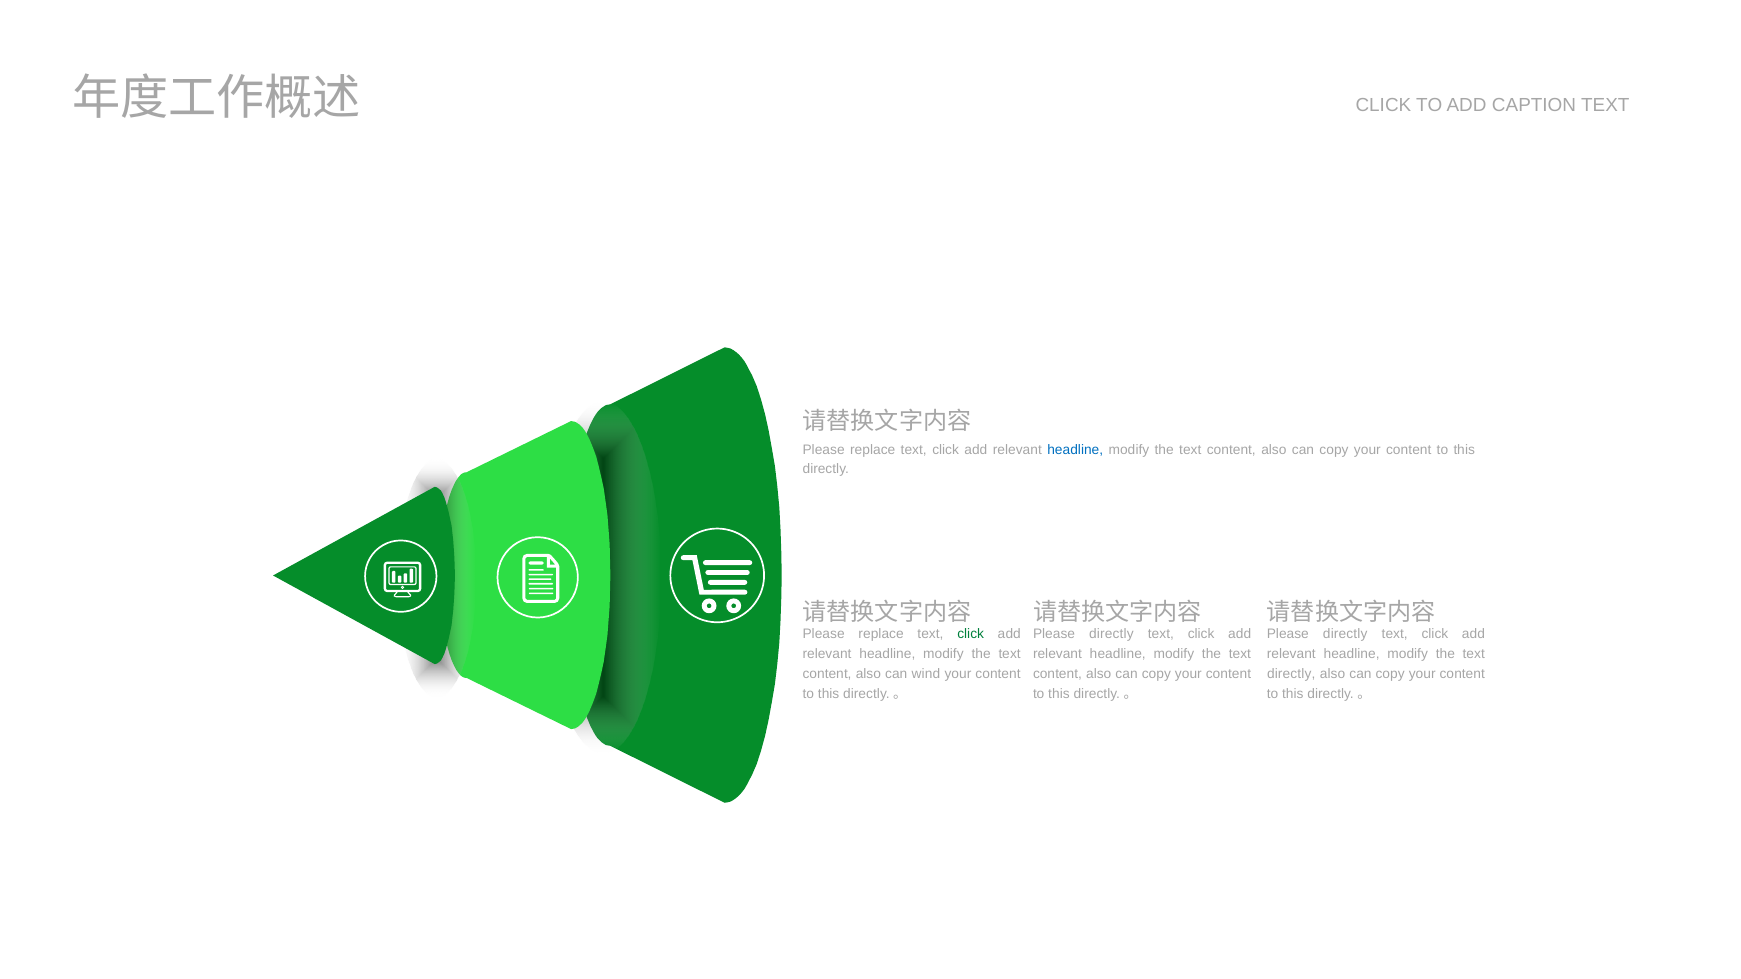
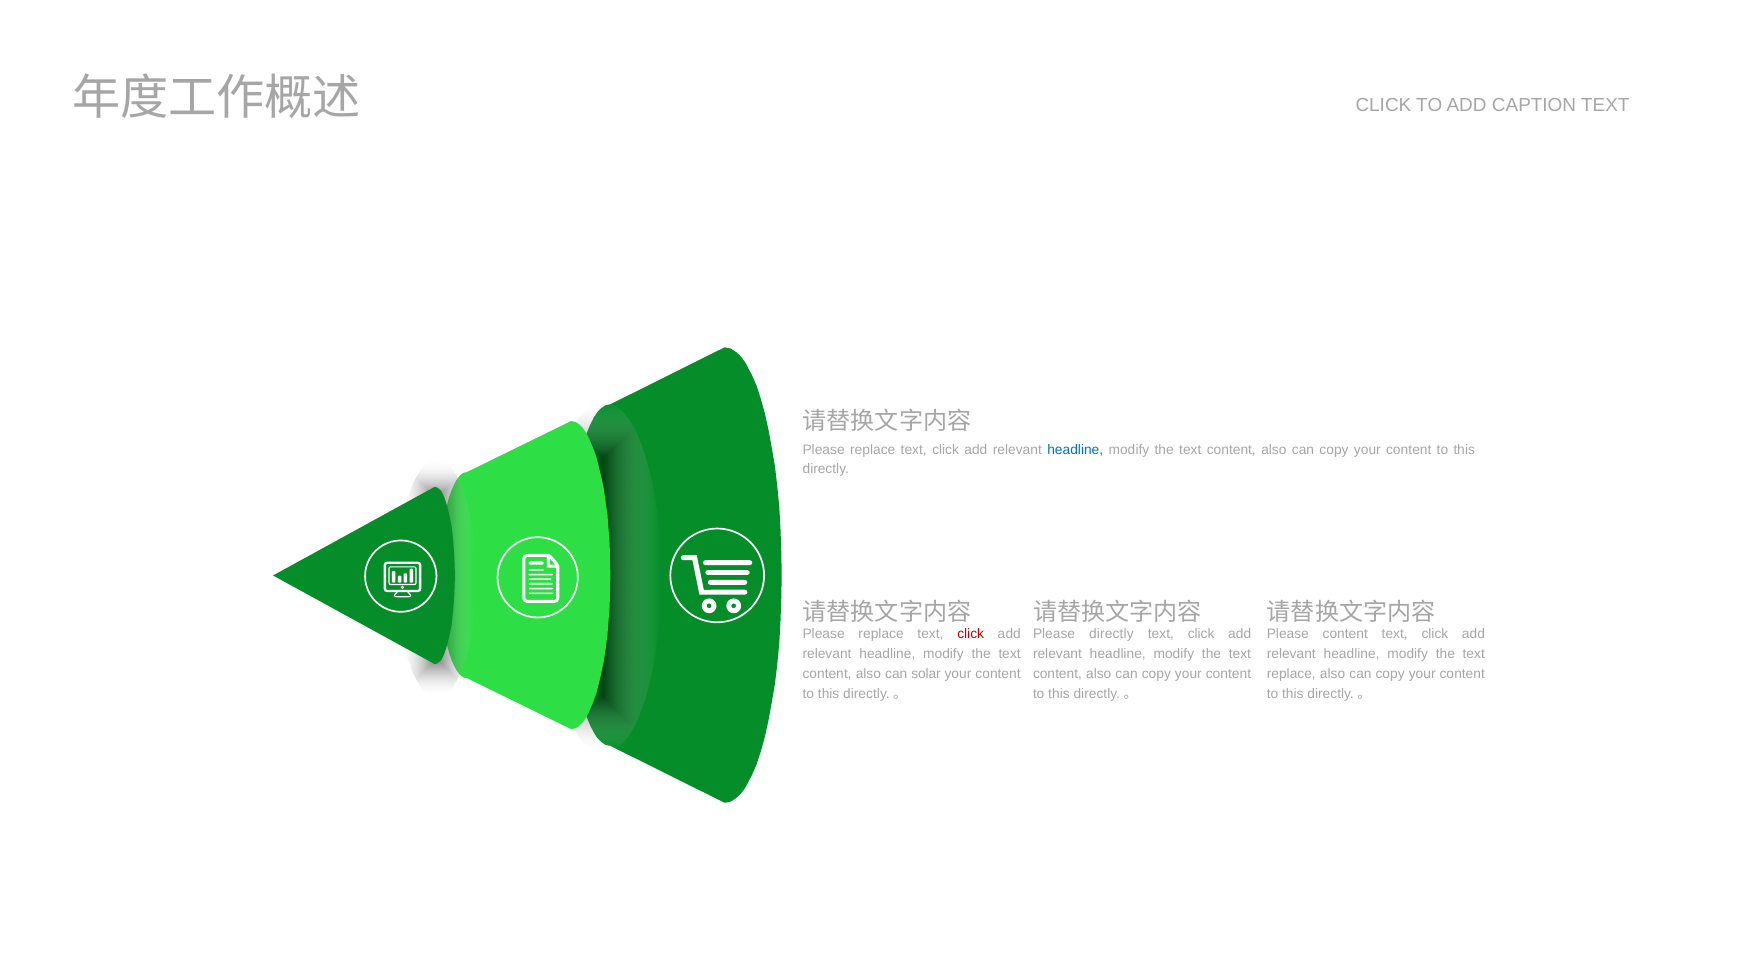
click at (971, 635) colour: green -> red
directly at (1345, 635): directly -> content
wind: wind -> solar
directly at (1291, 674): directly -> replace
